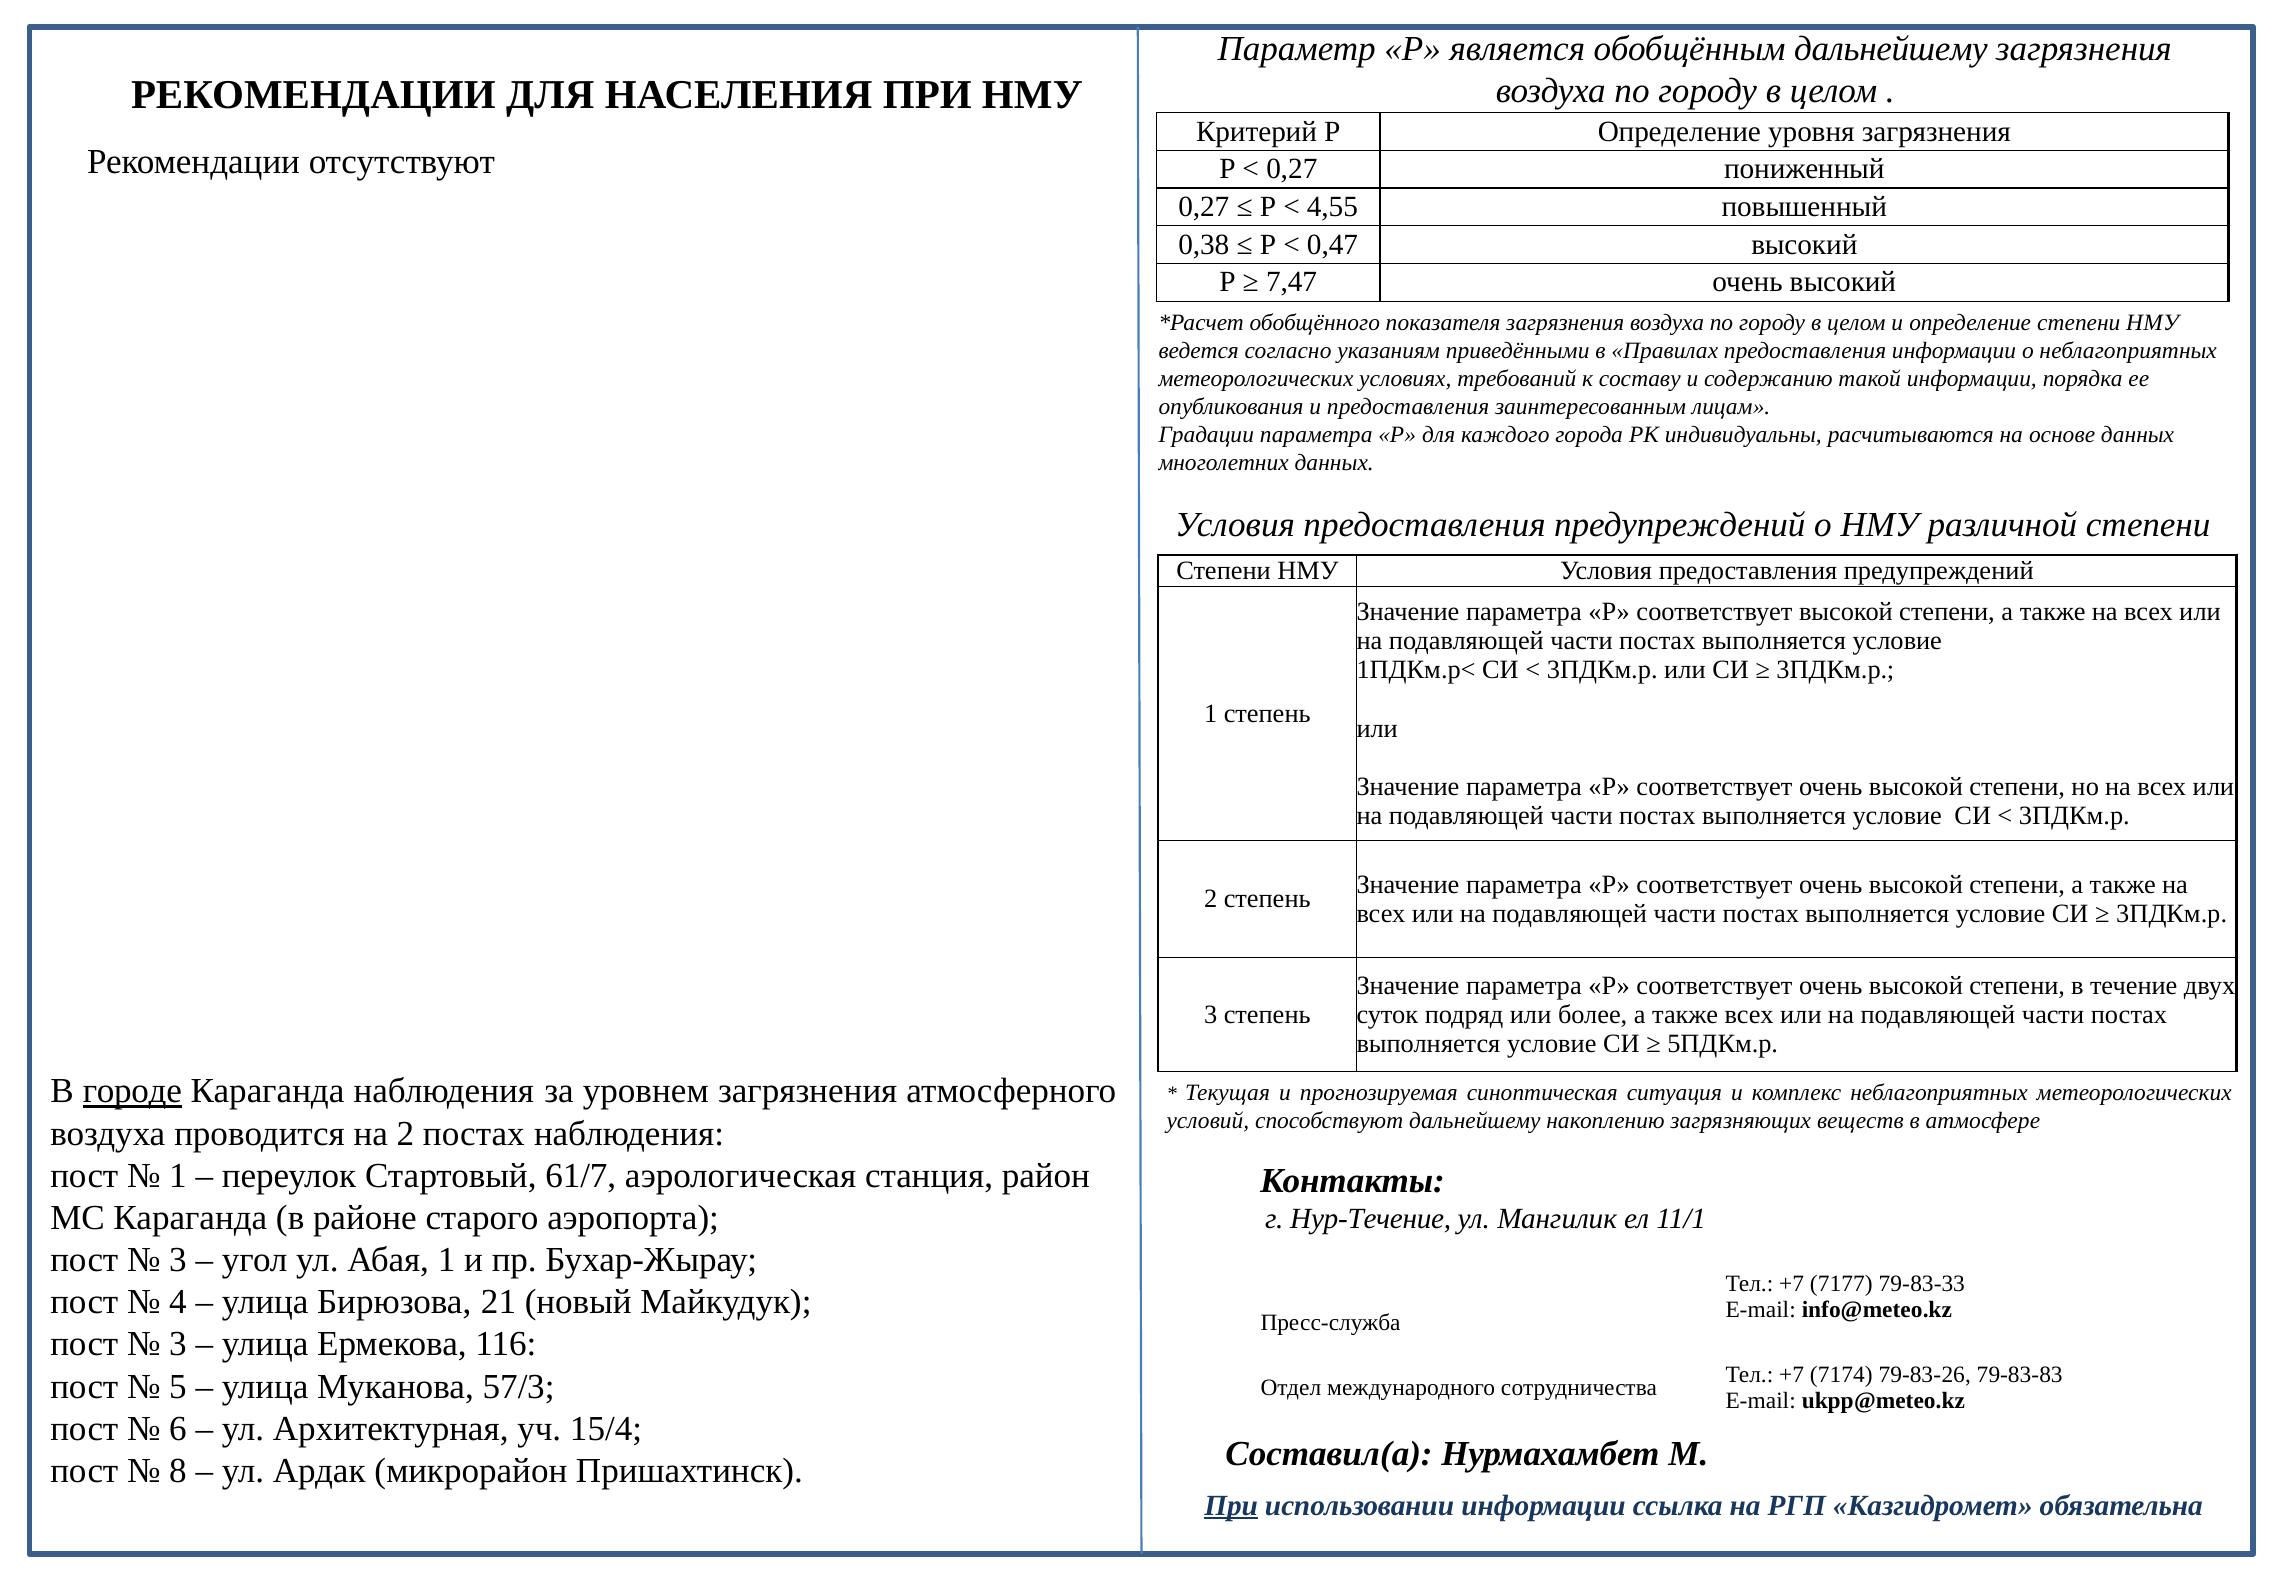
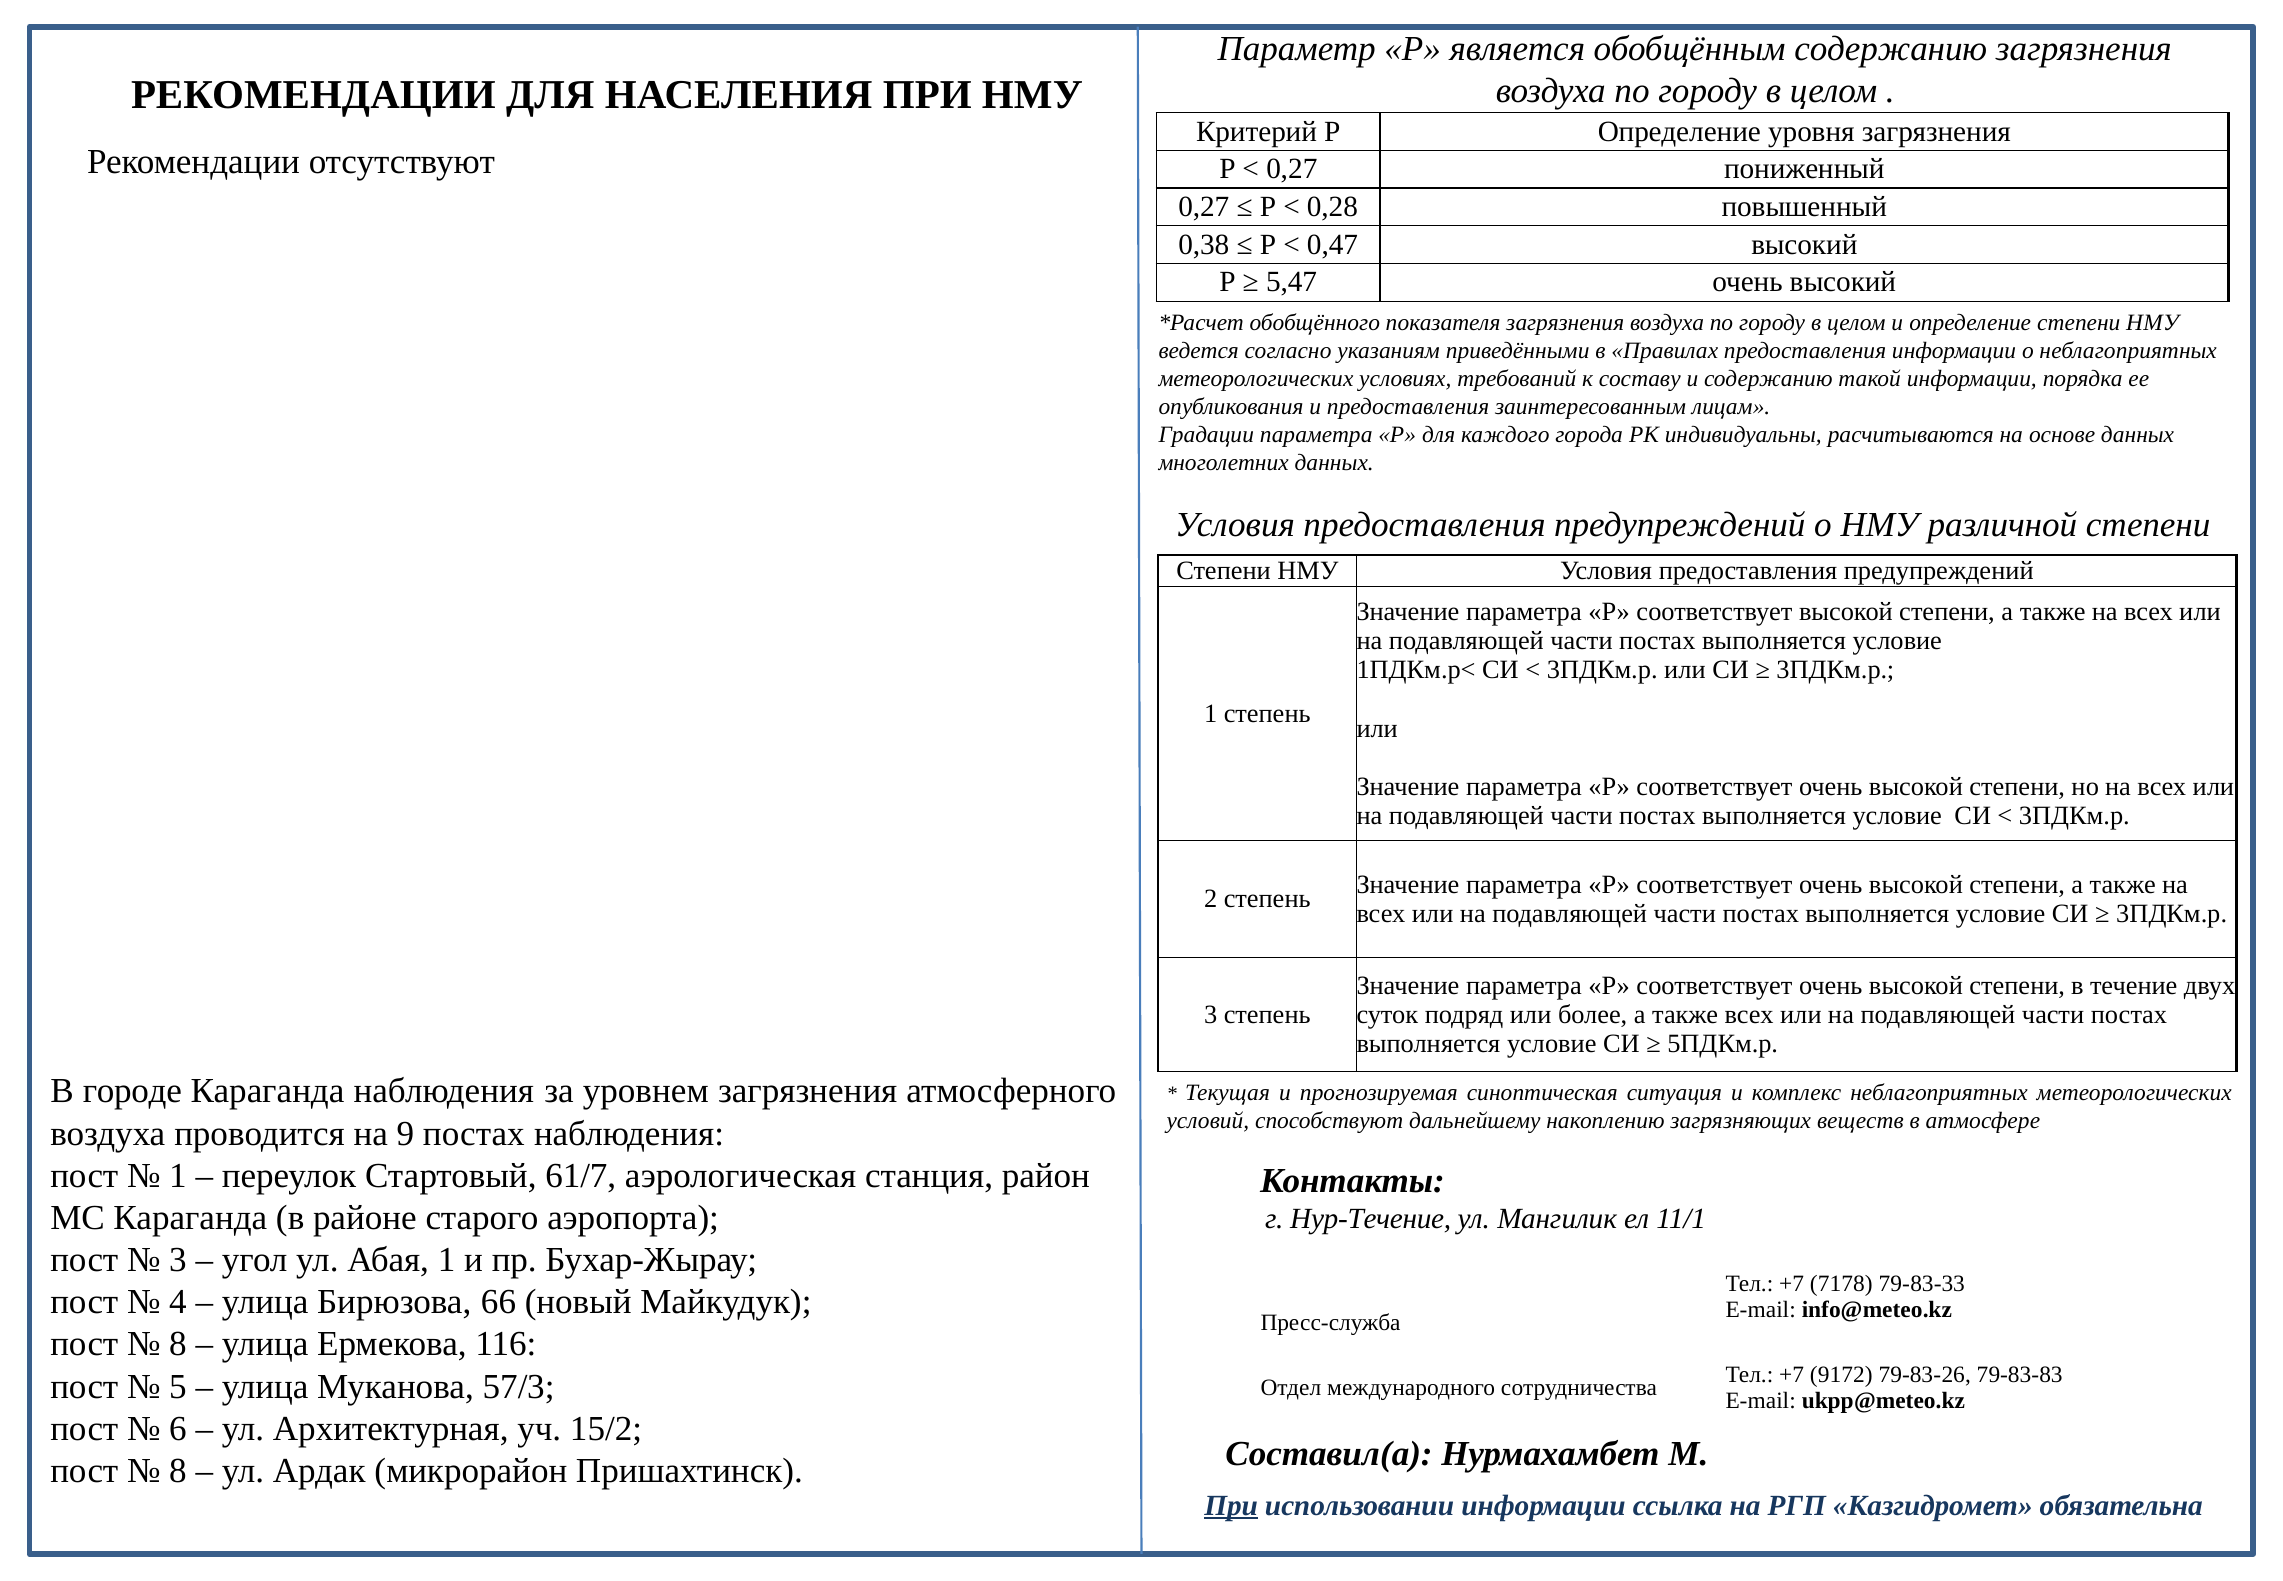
обобщённым дальнейшему: дальнейшему -> содержанию
4,55: 4,55 -> 0,28
7,47: 7,47 -> 5,47
городе underline: present -> none
на 2: 2 -> 9
7177: 7177 -> 7178
21: 21 -> 66
3 at (178, 1344): 3 -> 8
7174: 7174 -> 9172
15/4: 15/4 -> 15/2
